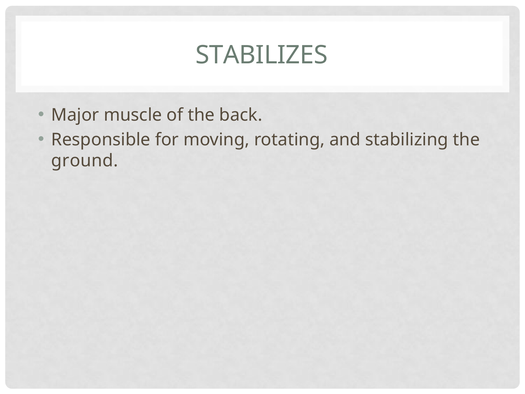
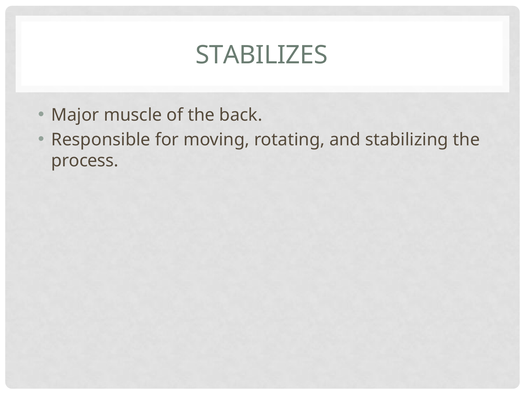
ground: ground -> process
